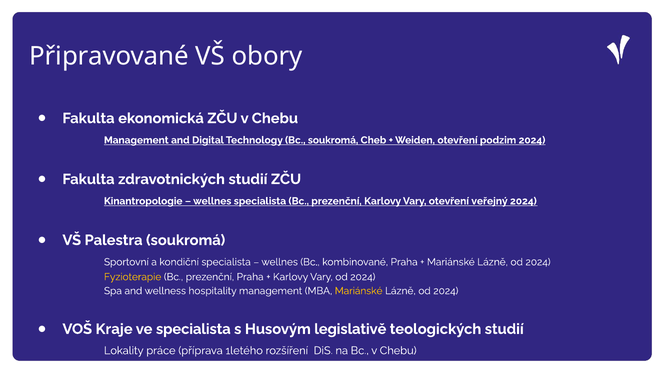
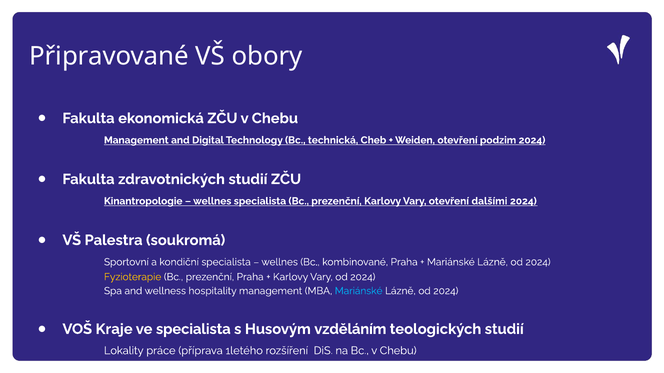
Bc soukromá: soukromá -> technická
veřejný: veřejný -> dalšími
Mariánské at (359, 291) colour: yellow -> light blue
legislativě: legislativě -> vzděláním
